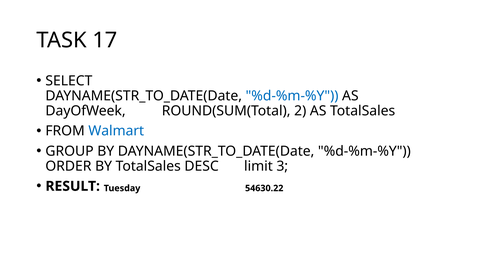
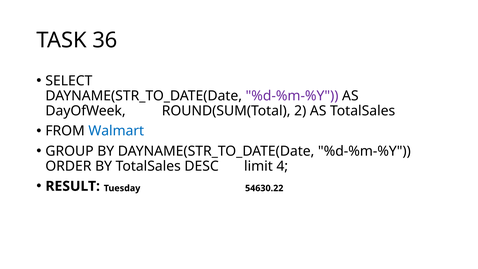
17: 17 -> 36
%d-%m-%Y at (292, 96) colour: blue -> purple
3: 3 -> 4
